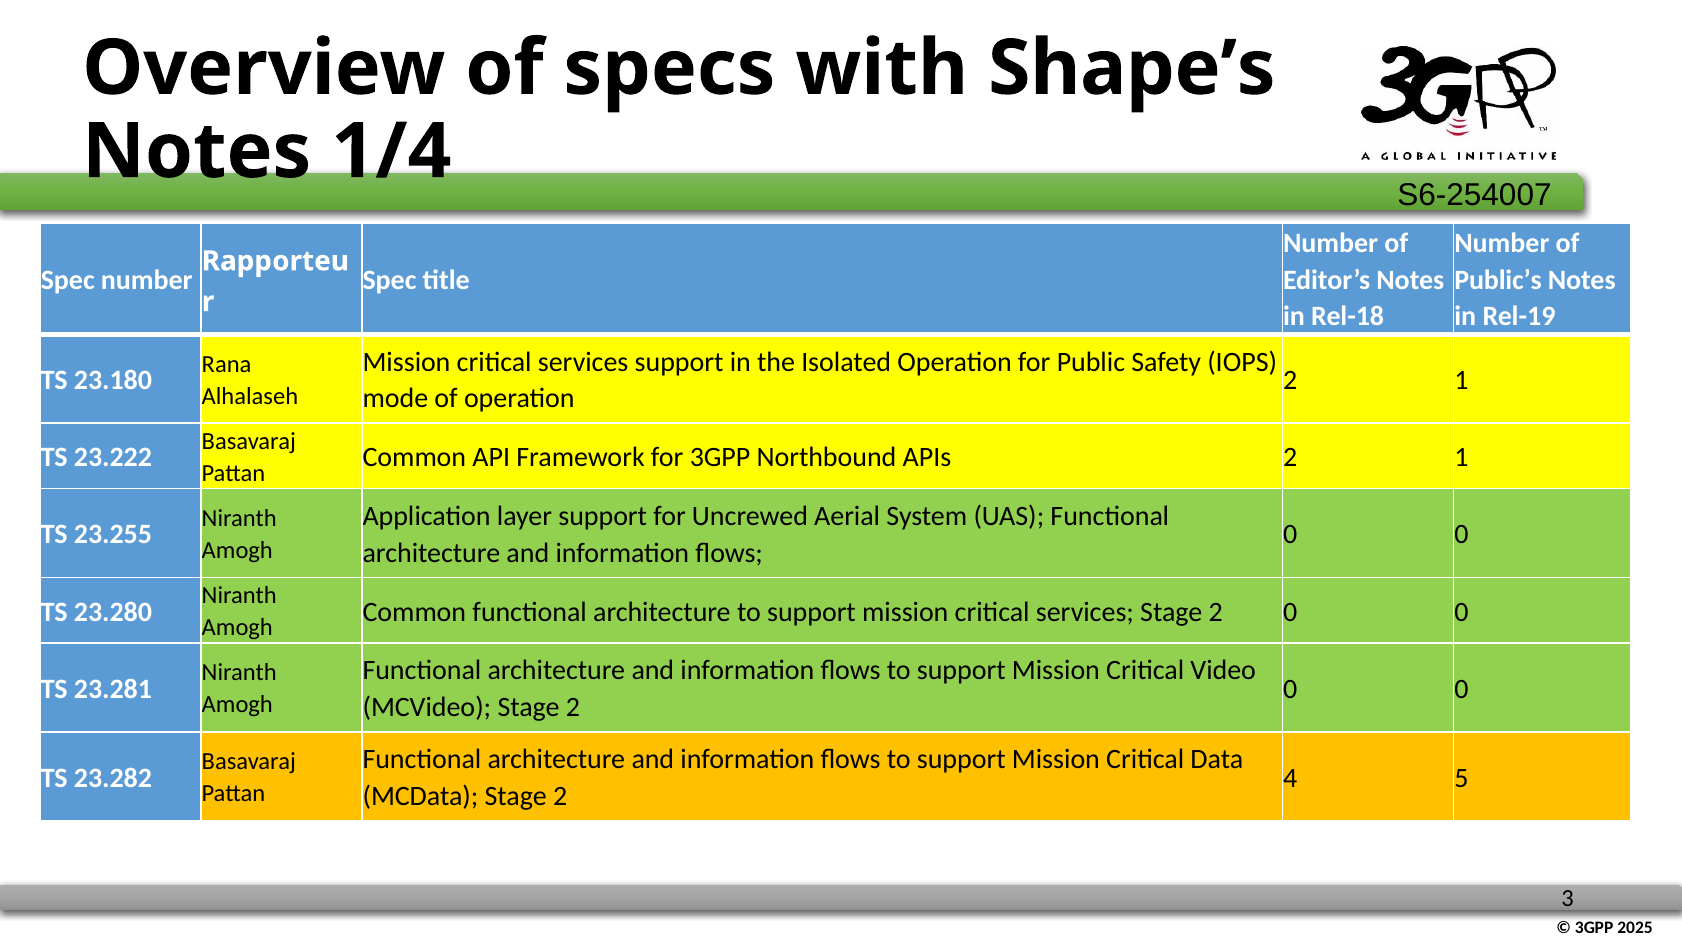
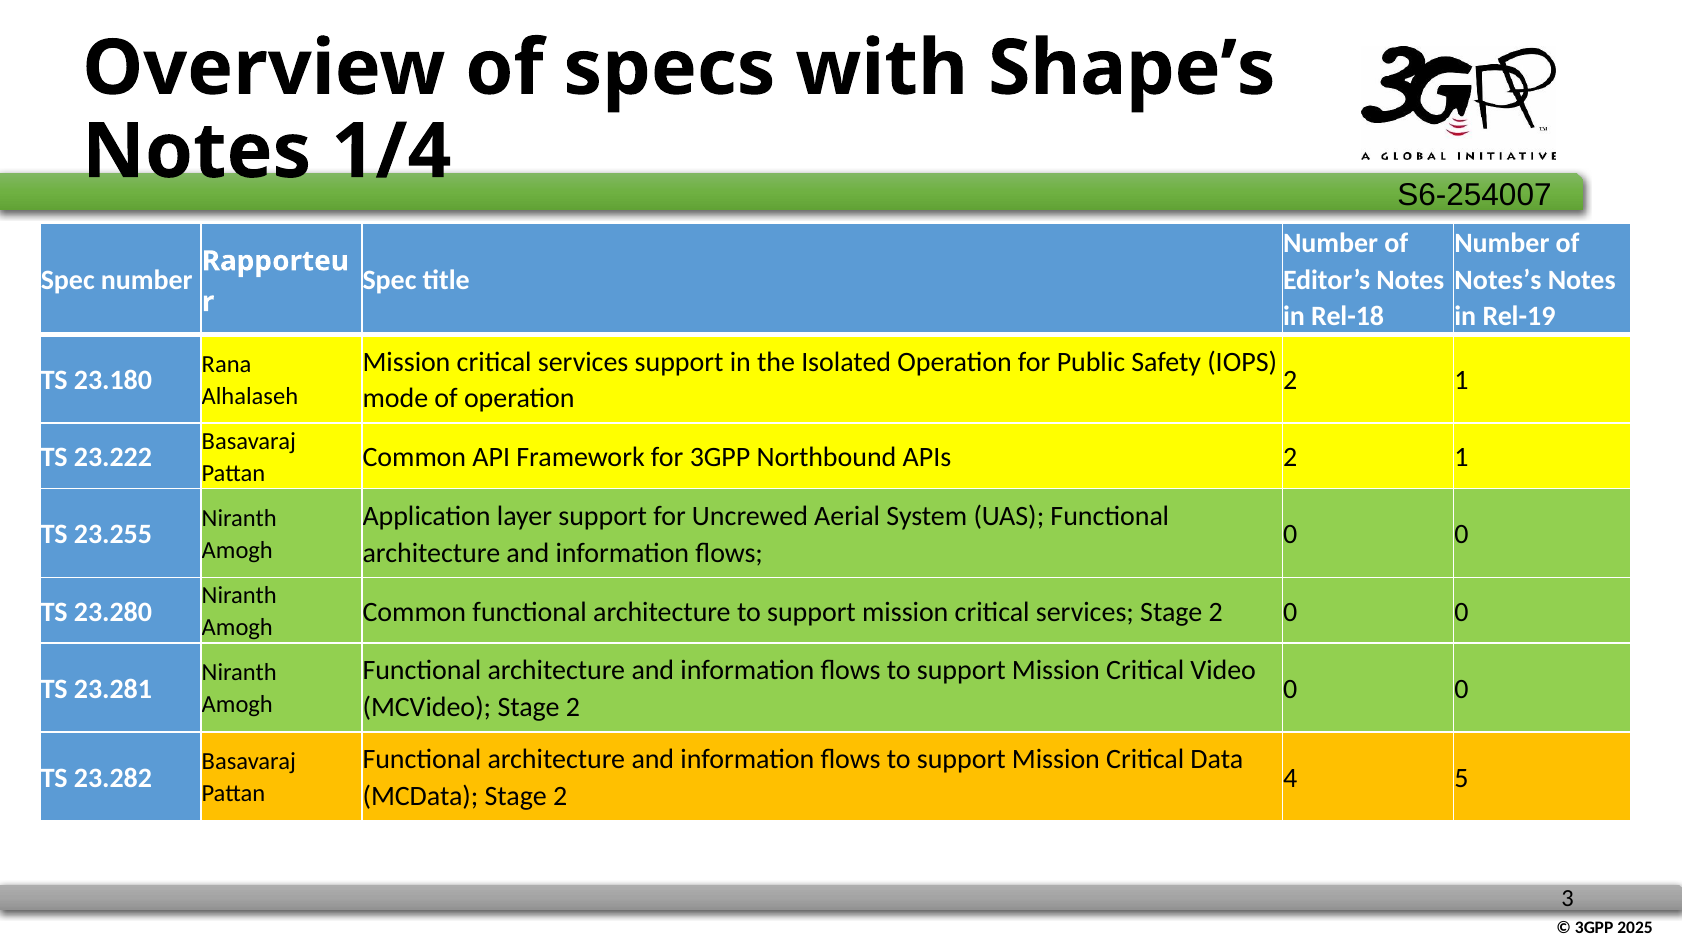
Public’s: Public’s -> Notes’s
